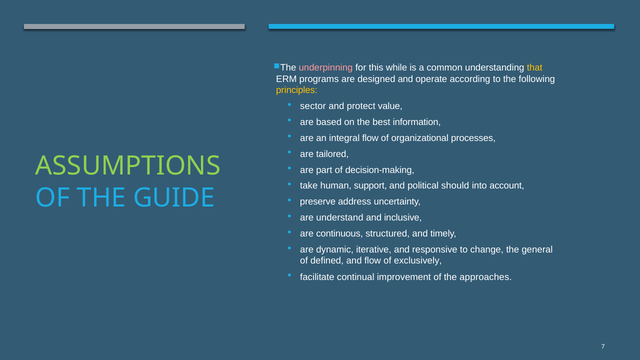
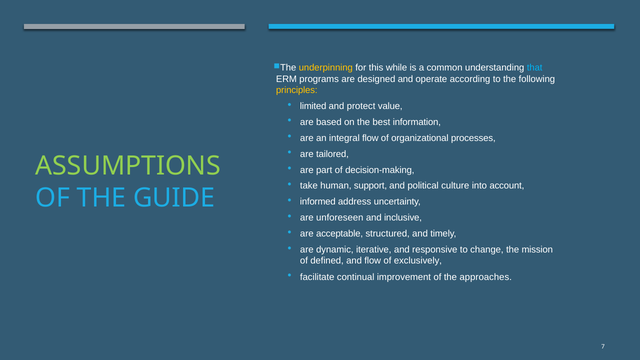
underpinning colour: pink -> yellow
that colour: yellow -> light blue
sector: sector -> limited
should: should -> culture
preserve: preserve -> informed
understand: understand -> unforeseen
continuous: continuous -> acceptable
general: general -> mission
